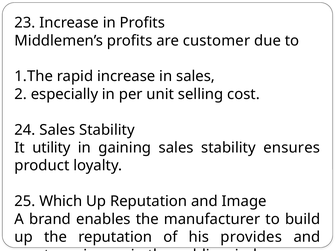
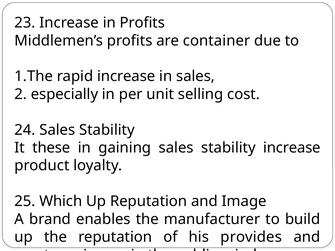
customer: customer -> container
utility: utility -> these
stability ensures: ensures -> increase
